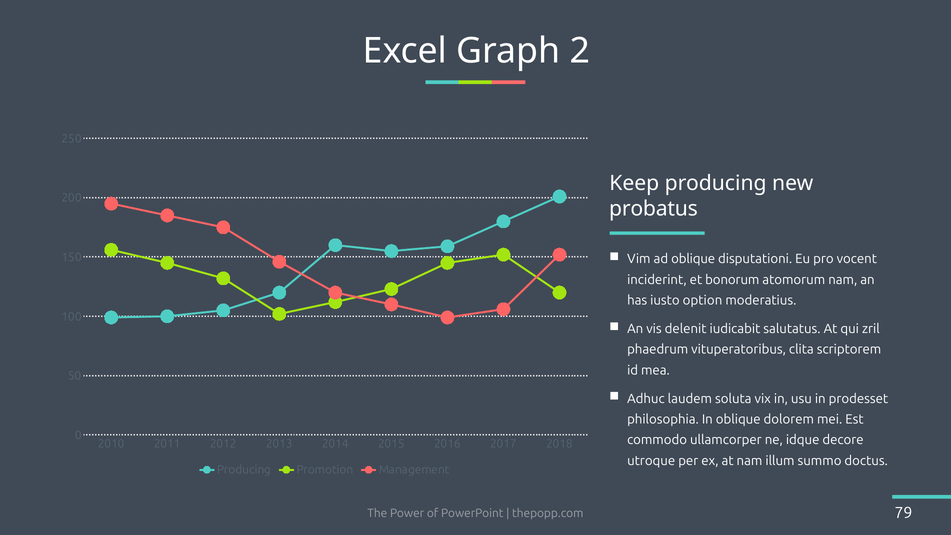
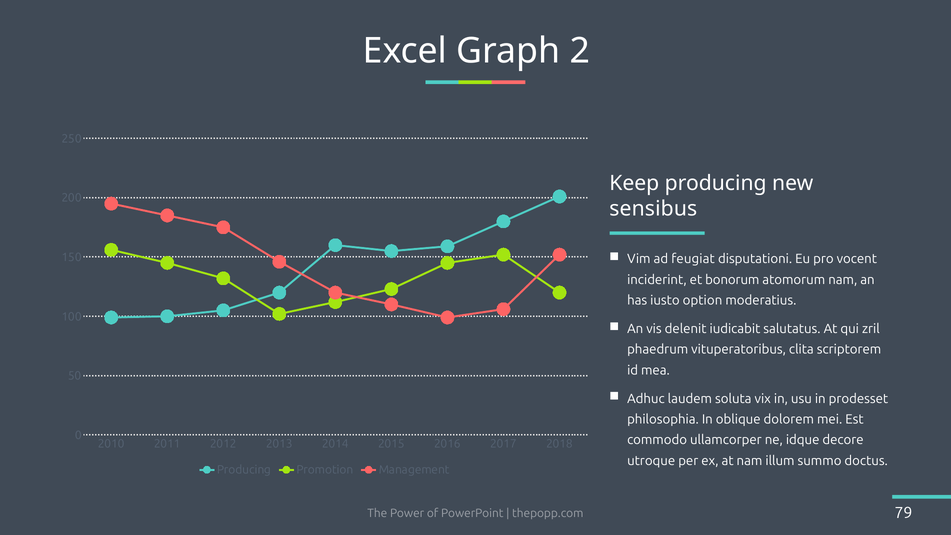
probatus: probatus -> sensibus
ad oblique: oblique -> feugiat
